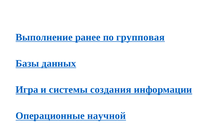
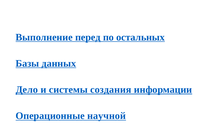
ранее: ранее -> перед
групповая: групповая -> остальных
Игра: Игра -> Дело
